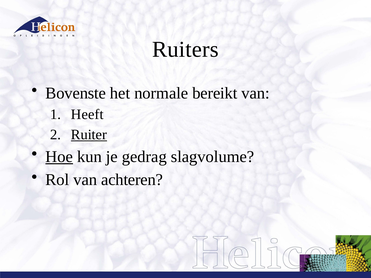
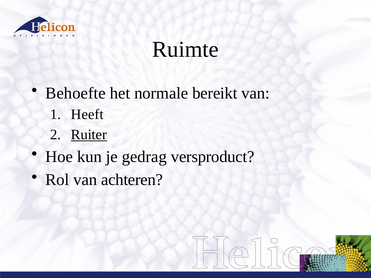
Ruiters: Ruiters -> Ruimte
Bovenste: Bovenste -> Behoefte
Hoe underline: present -> none
slagvolume: slagvolume -> versproduct
